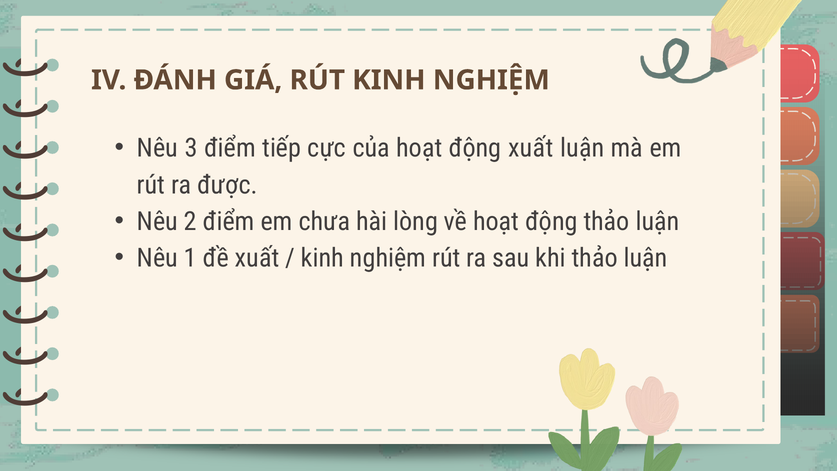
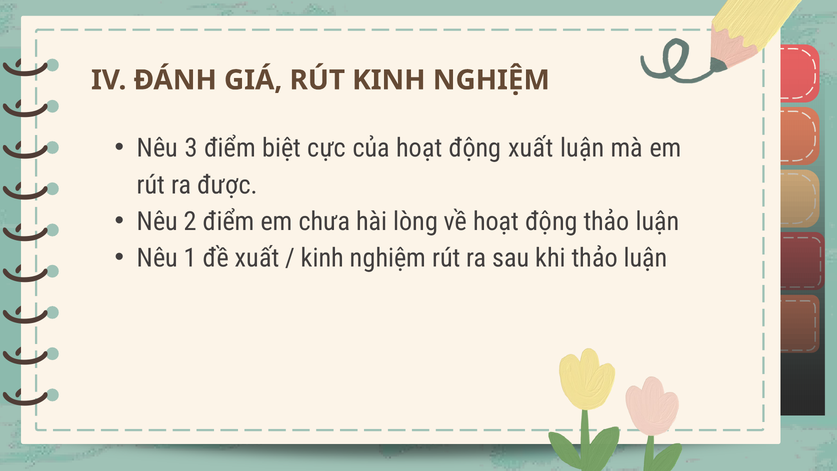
tiếp: tiếp -> biệt
